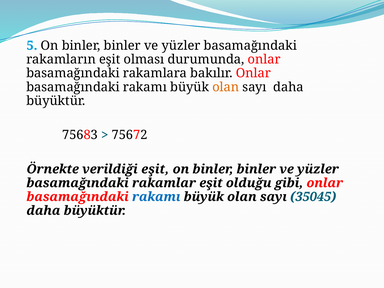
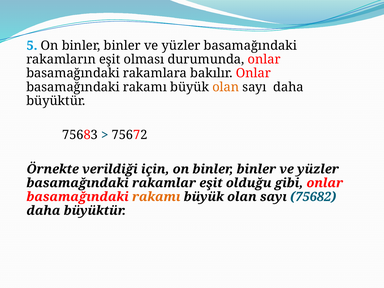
verildiği eşit: eşit -> için
rakamı at (156, 197) colour: blue -> orange
35045: 35045 -> 75682
